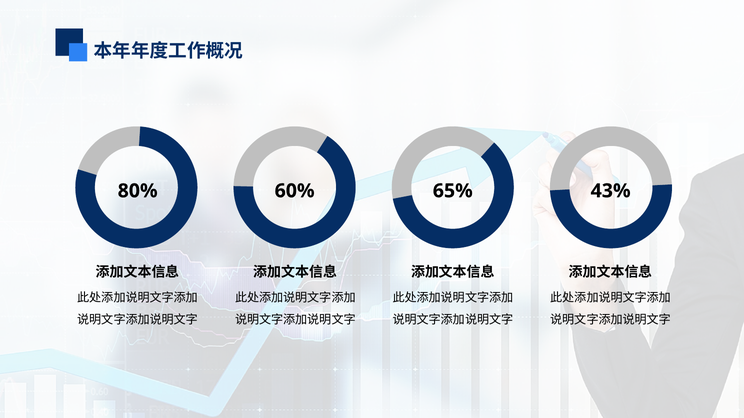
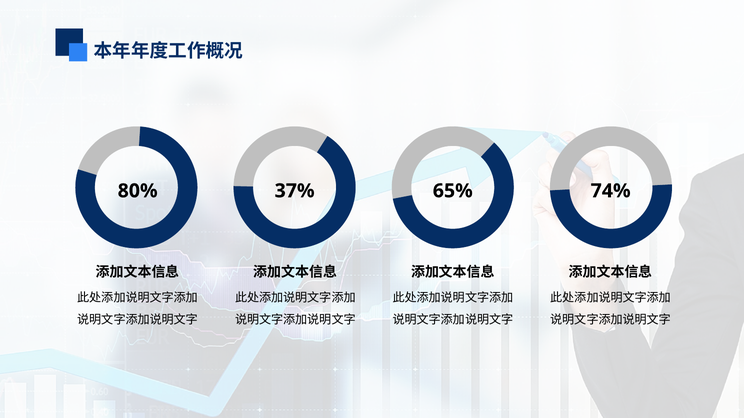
60%: 60% -> 37%
43%: 43% -> 74%
